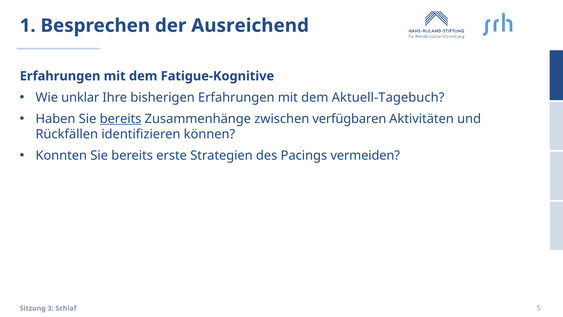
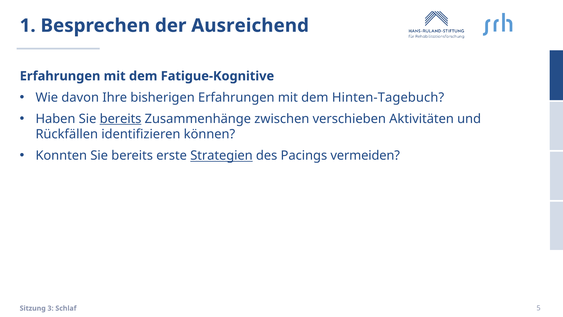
unklar: unklar -> davon
Aktuell-Tagebuch: Aktuell-Tagebuch -> Hinten-Tagebuch
verfügbaren: verfügbaren -> verschieben
Strategien underline: none -> present
